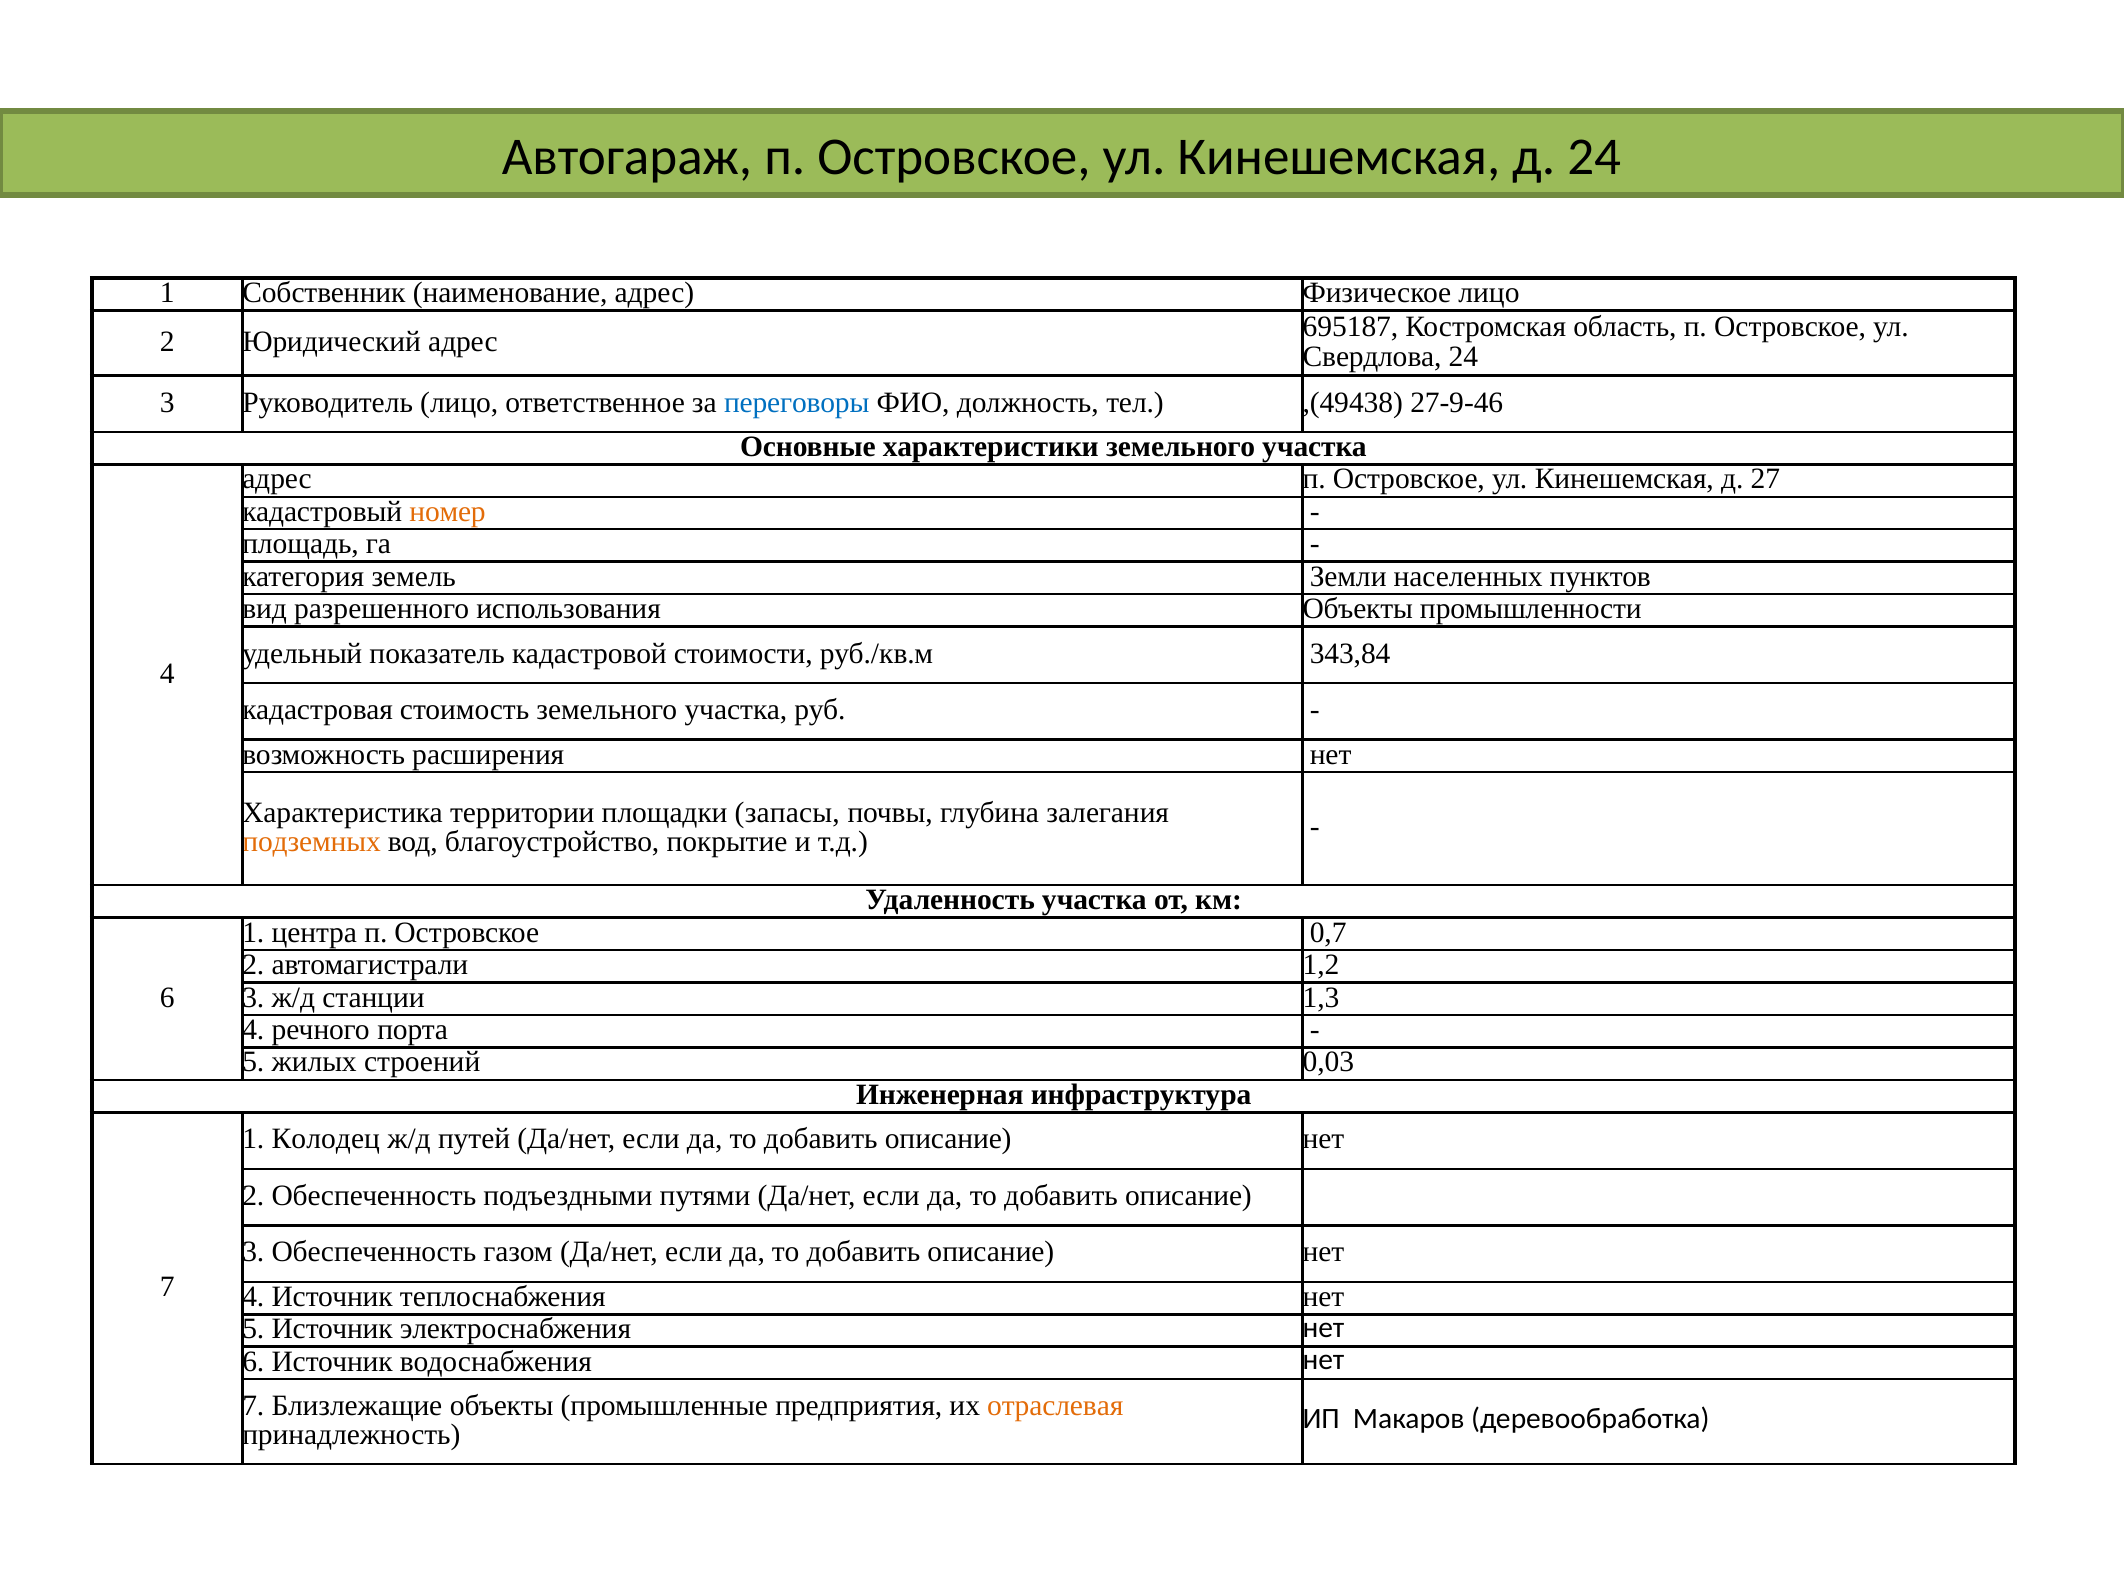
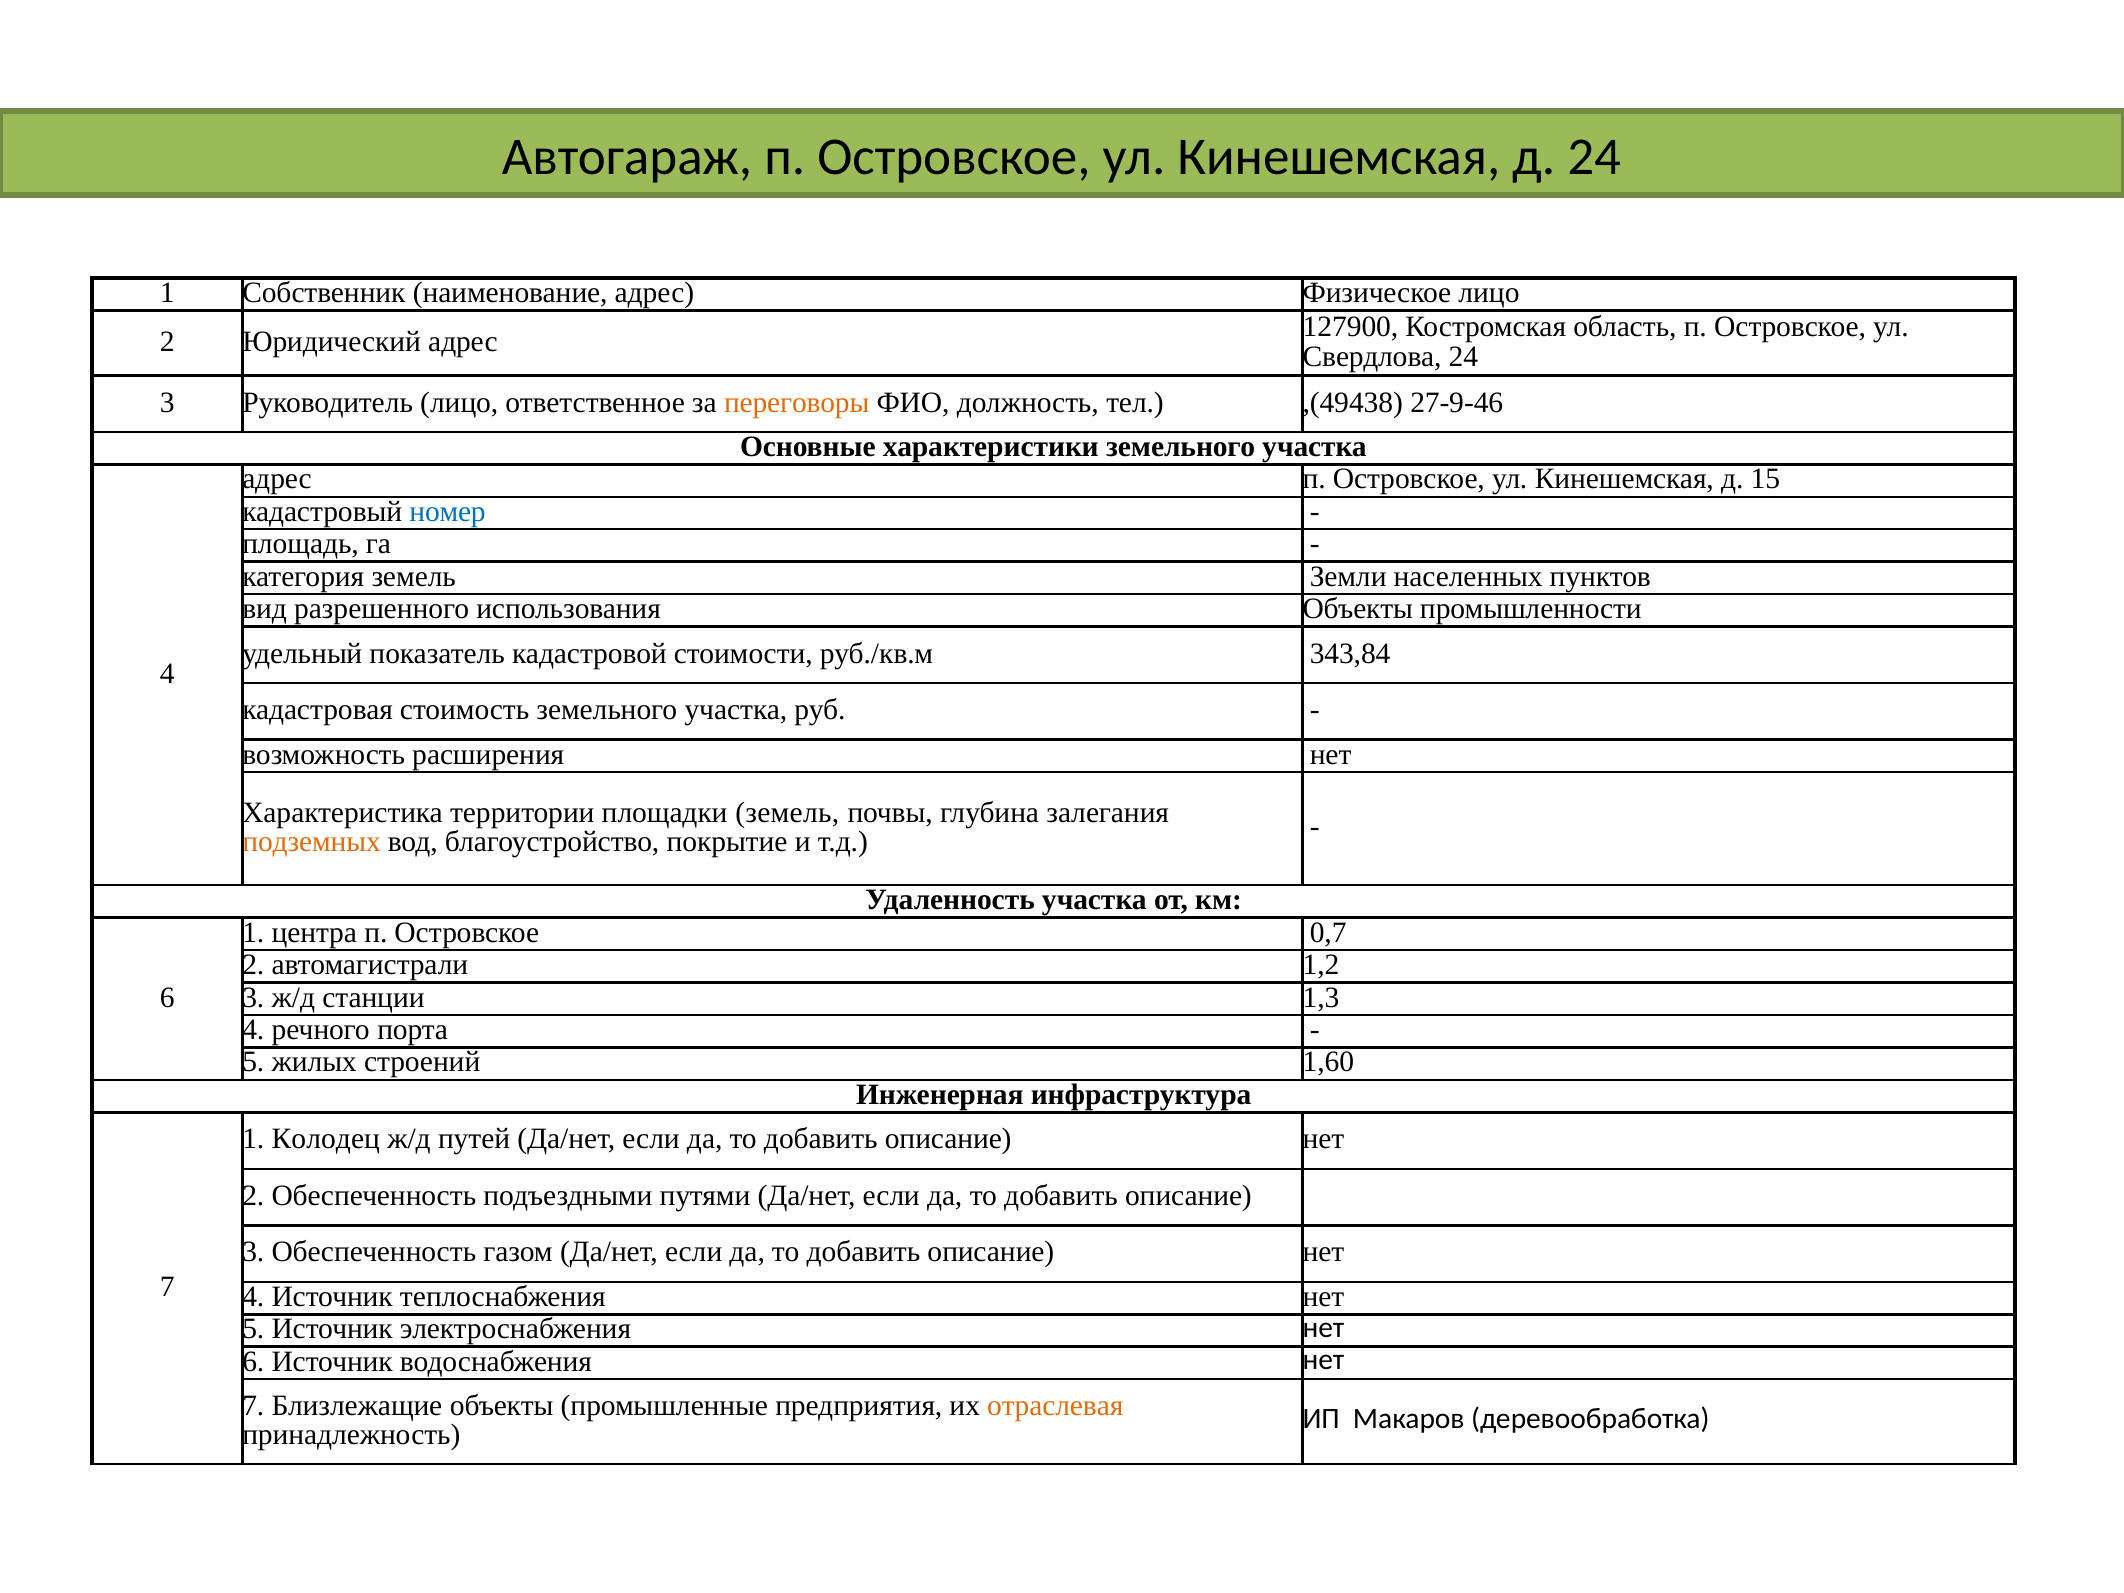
695187: 695187 -> 127900
переговоры colour: blue -> orange
27: 27 -> 15
номер colour: orange -> blue
площадки запасы: запасы -> земель
0,03: 0,03 -> 1,60
